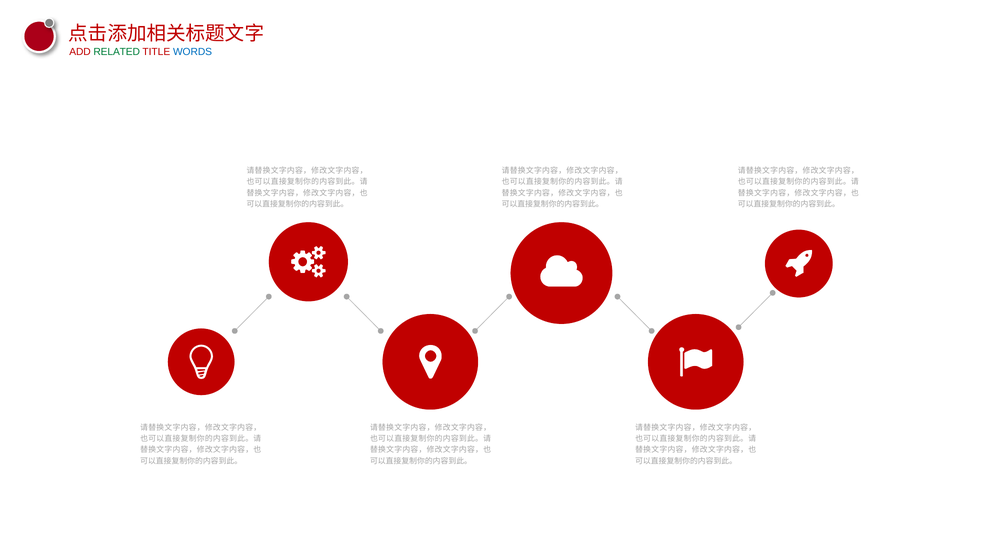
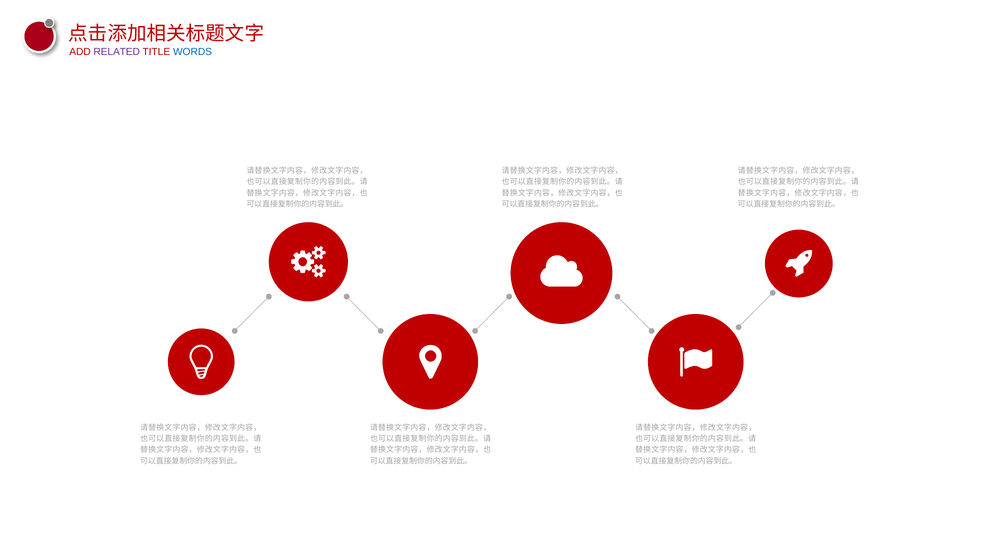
RELATED colour: green -> purple
